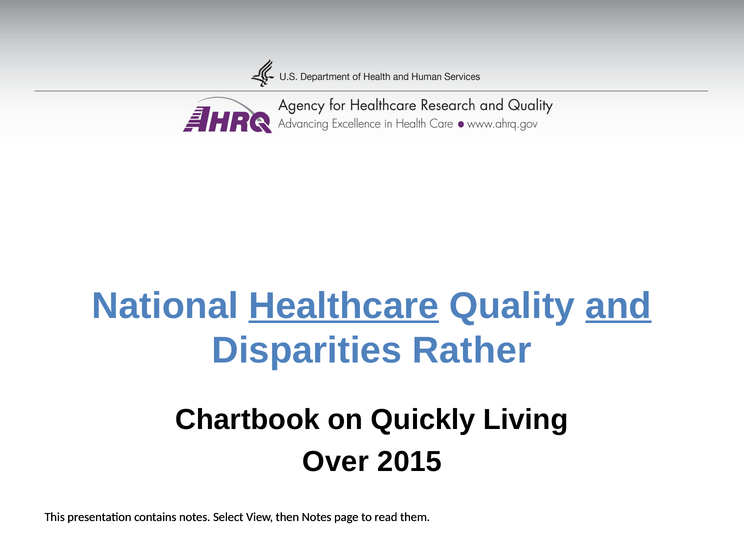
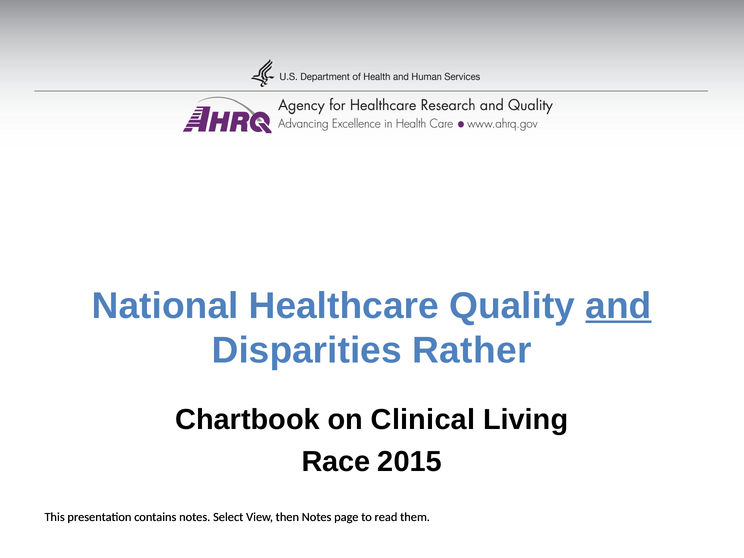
Healthcare underline: present -> none
Quickly: Quickly -> Clinical
Over: Over -> Race
